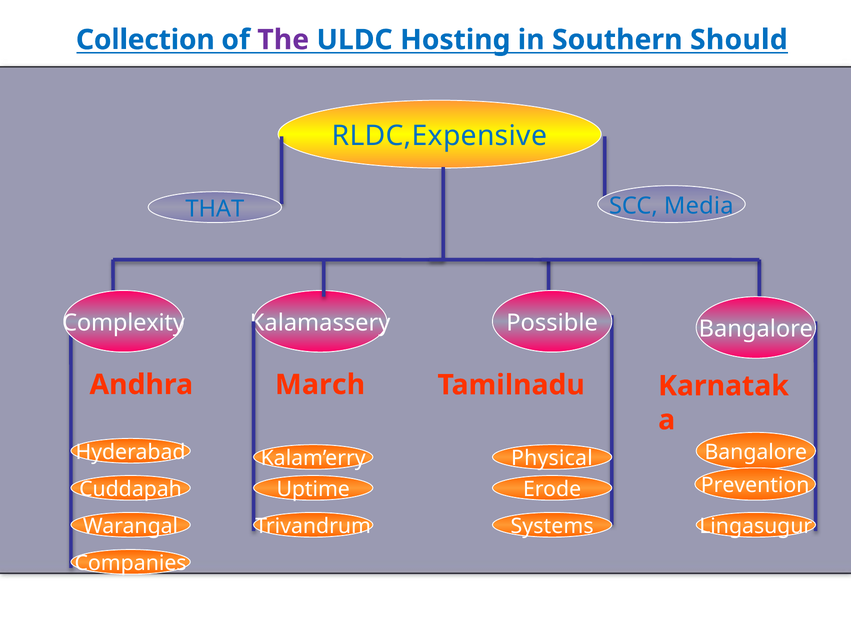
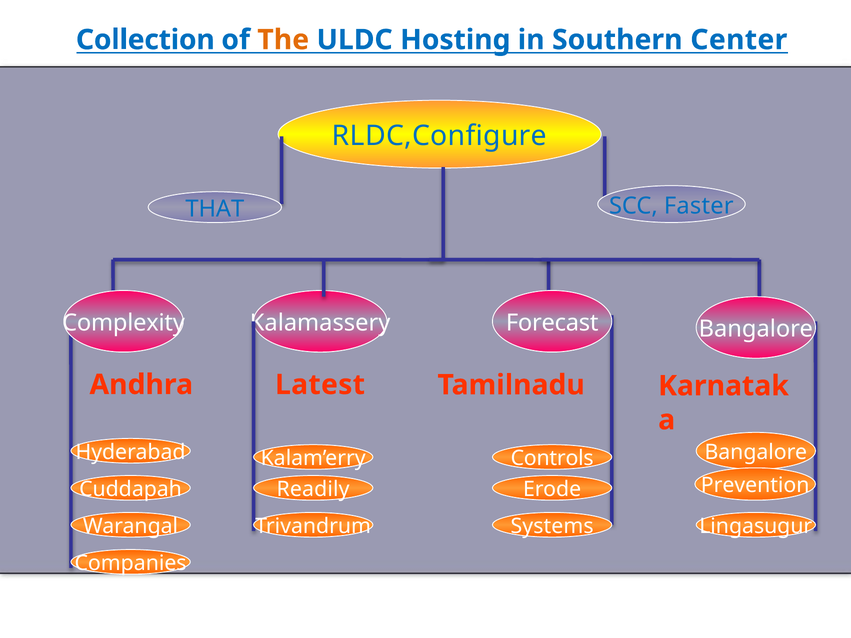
The colour: purple -> orange
Should: Should -> Center
RLDC,Expensive: RLDC,Expensive -> RLDC,Configure
Media: Media -> Faster
Possible: Possible -> Forecast
March: March -> Latest
Physical: Physical -> Controls
Uptime: Uptime -> Readily
